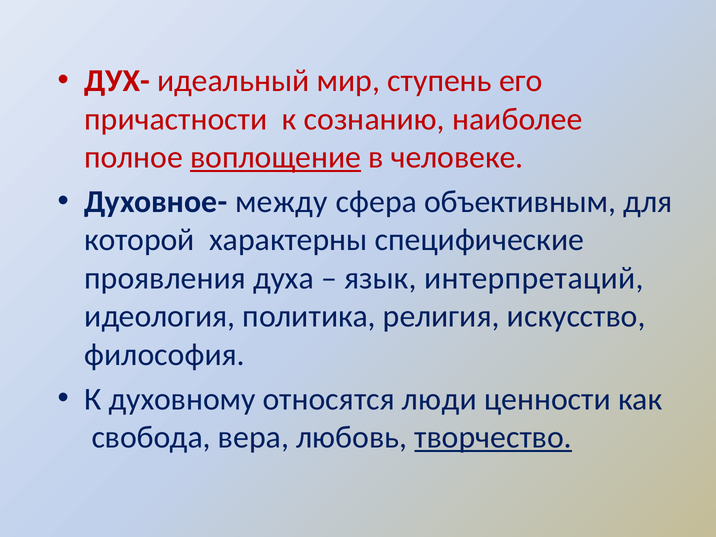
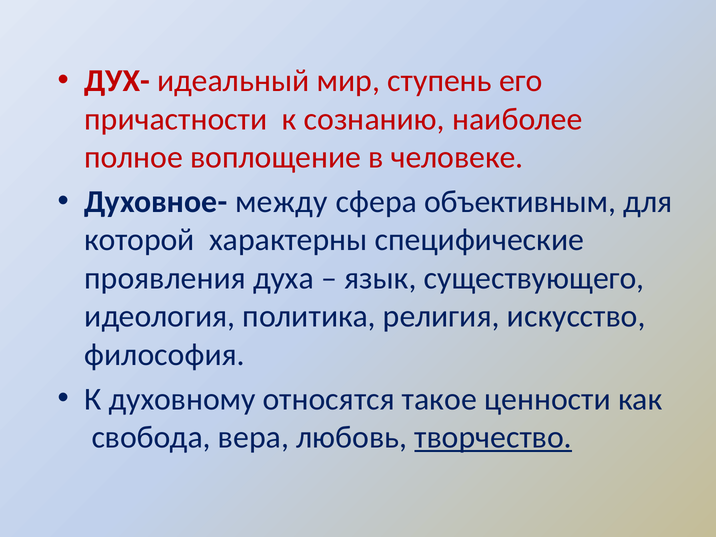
воплощение underline: present -> none
интерпретаций: интерпретаций -> существующего
люди: люди -> такое
